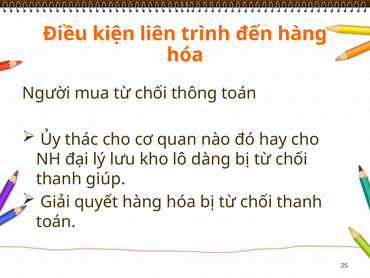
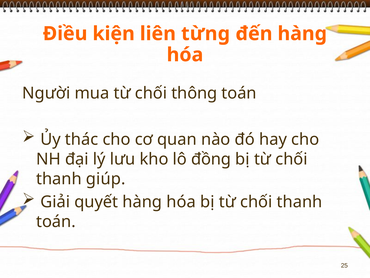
trình: trình -> từng
dàng: dàng -> đồng
